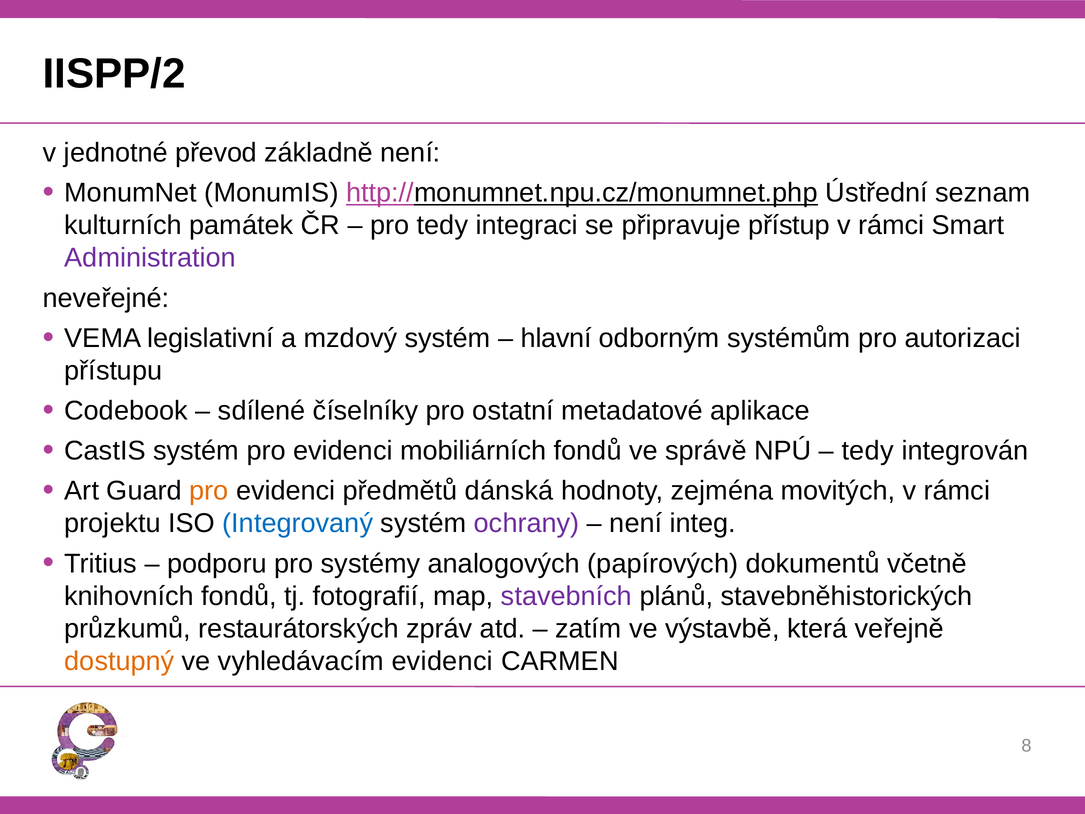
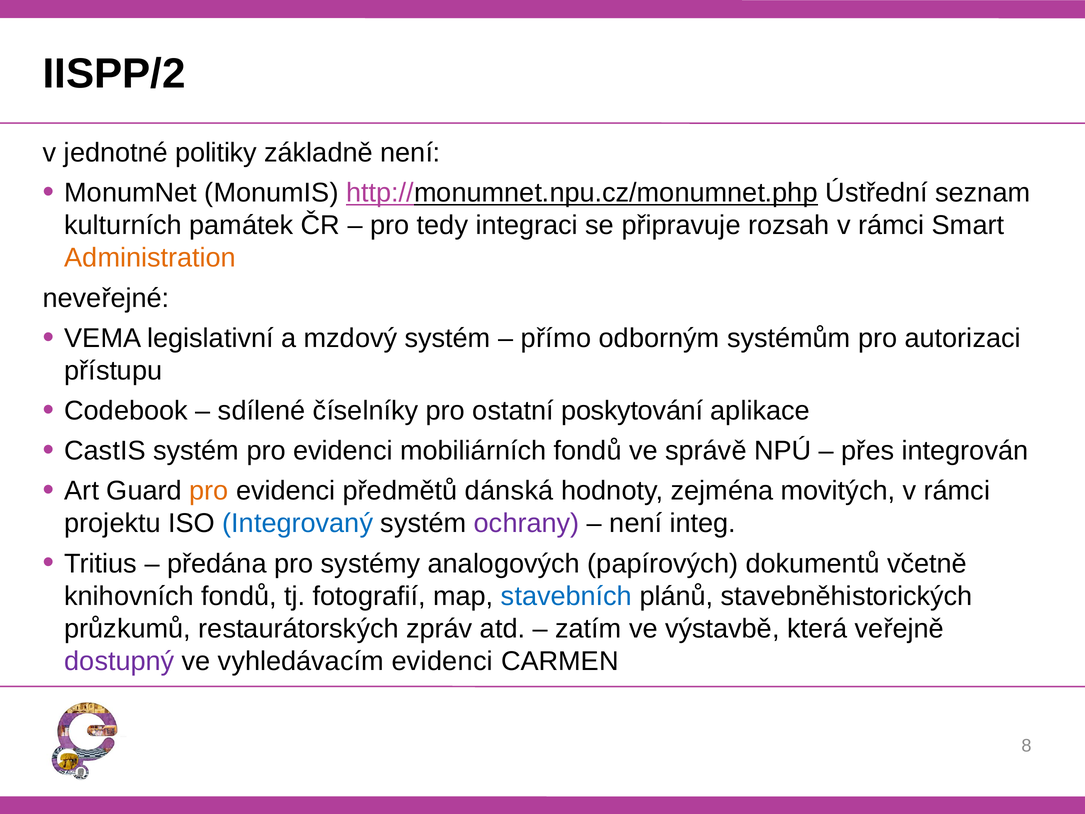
převod: převod -> politiky
přístup: přístup -> rozsah
Administration colour: purple -> orange
hlavní: hlavní -> přímo
metadatové: metadatové -> poskytování
tedy at (868, 451): tedy -> přes
podporu: podporu -> předána
stavebních colour: purple -> blue
dostupný colour: orange -> purple
